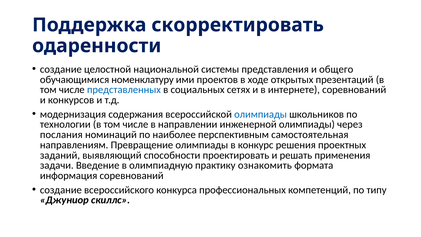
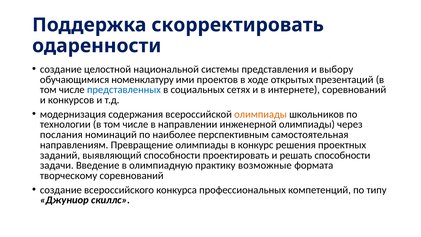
общего: общего -> выбору
олимпиады at (261, 114) colour: blue -> orange
решать применения: применения -> способности
ознакомить: ознакомить -> возможные
информация: информация -> творческому
